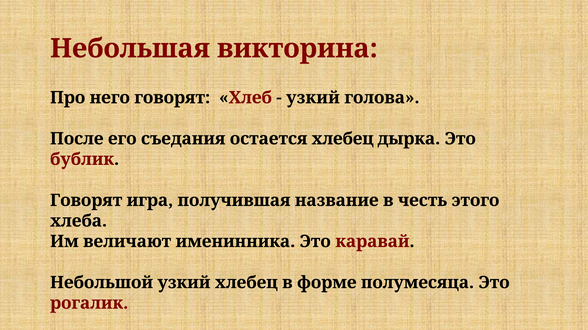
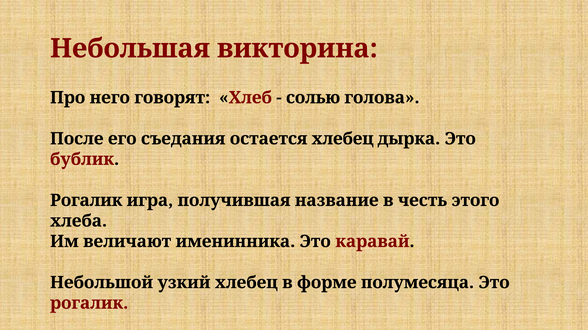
узкий at (313, 98): узкий -> солью
Говорят at (86, 201): Говорят -> Рогалик
